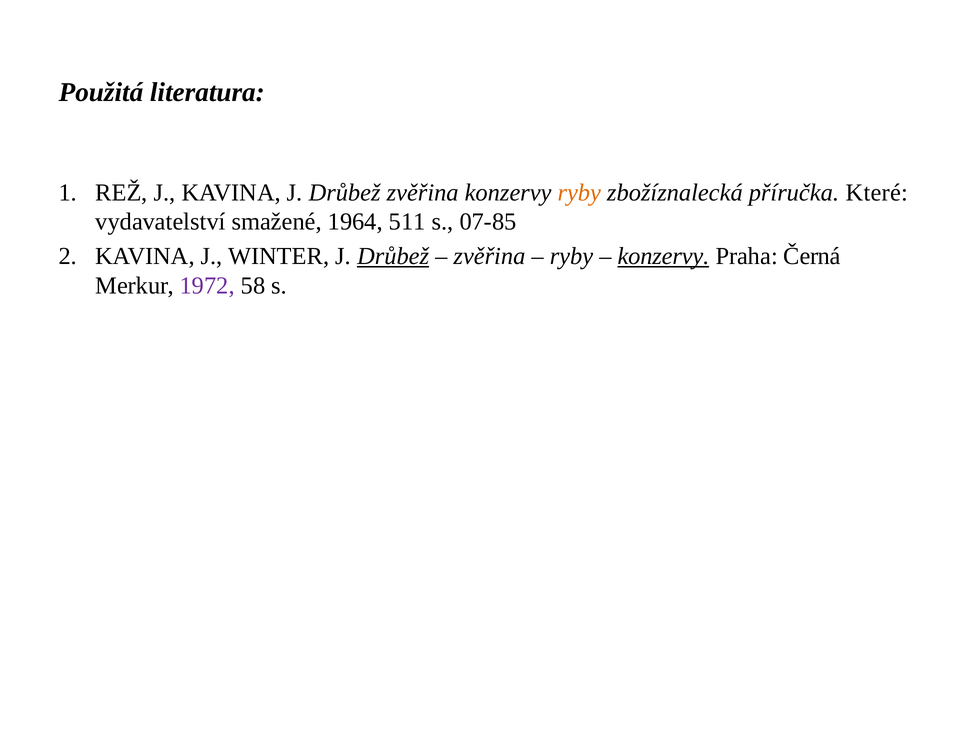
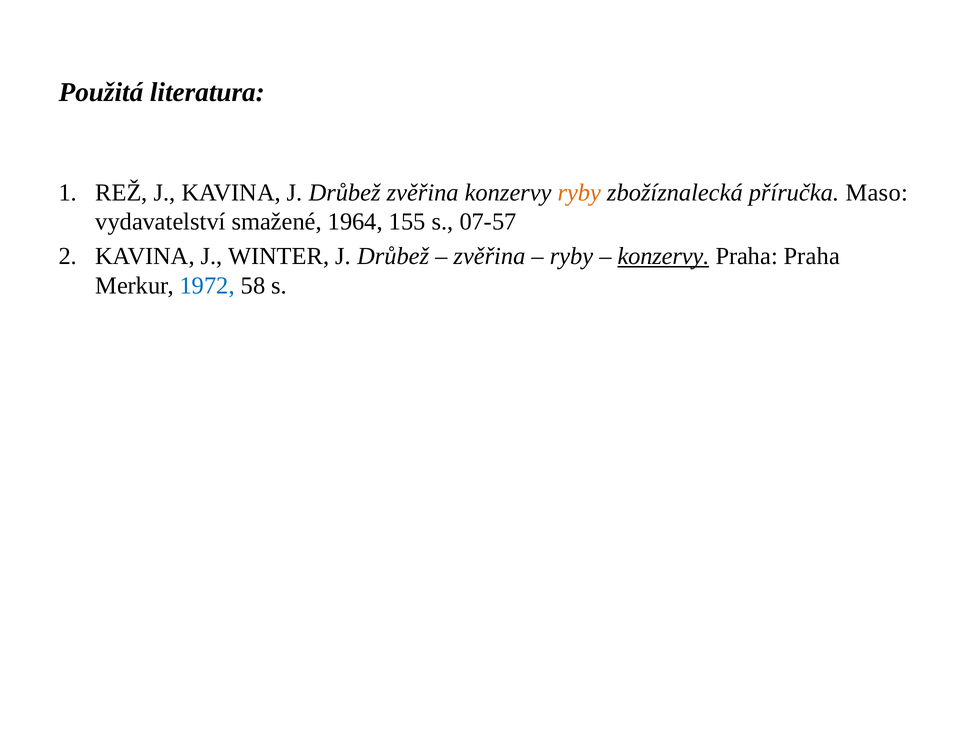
Které: Které -> Maso
511: 511 -> 155
07-85: 07-85 -> 07-57
Drůbež at (393, 256) underline: present -> none
Praha Černá: Černá -> Praha
1972 colour: purple -> blue
